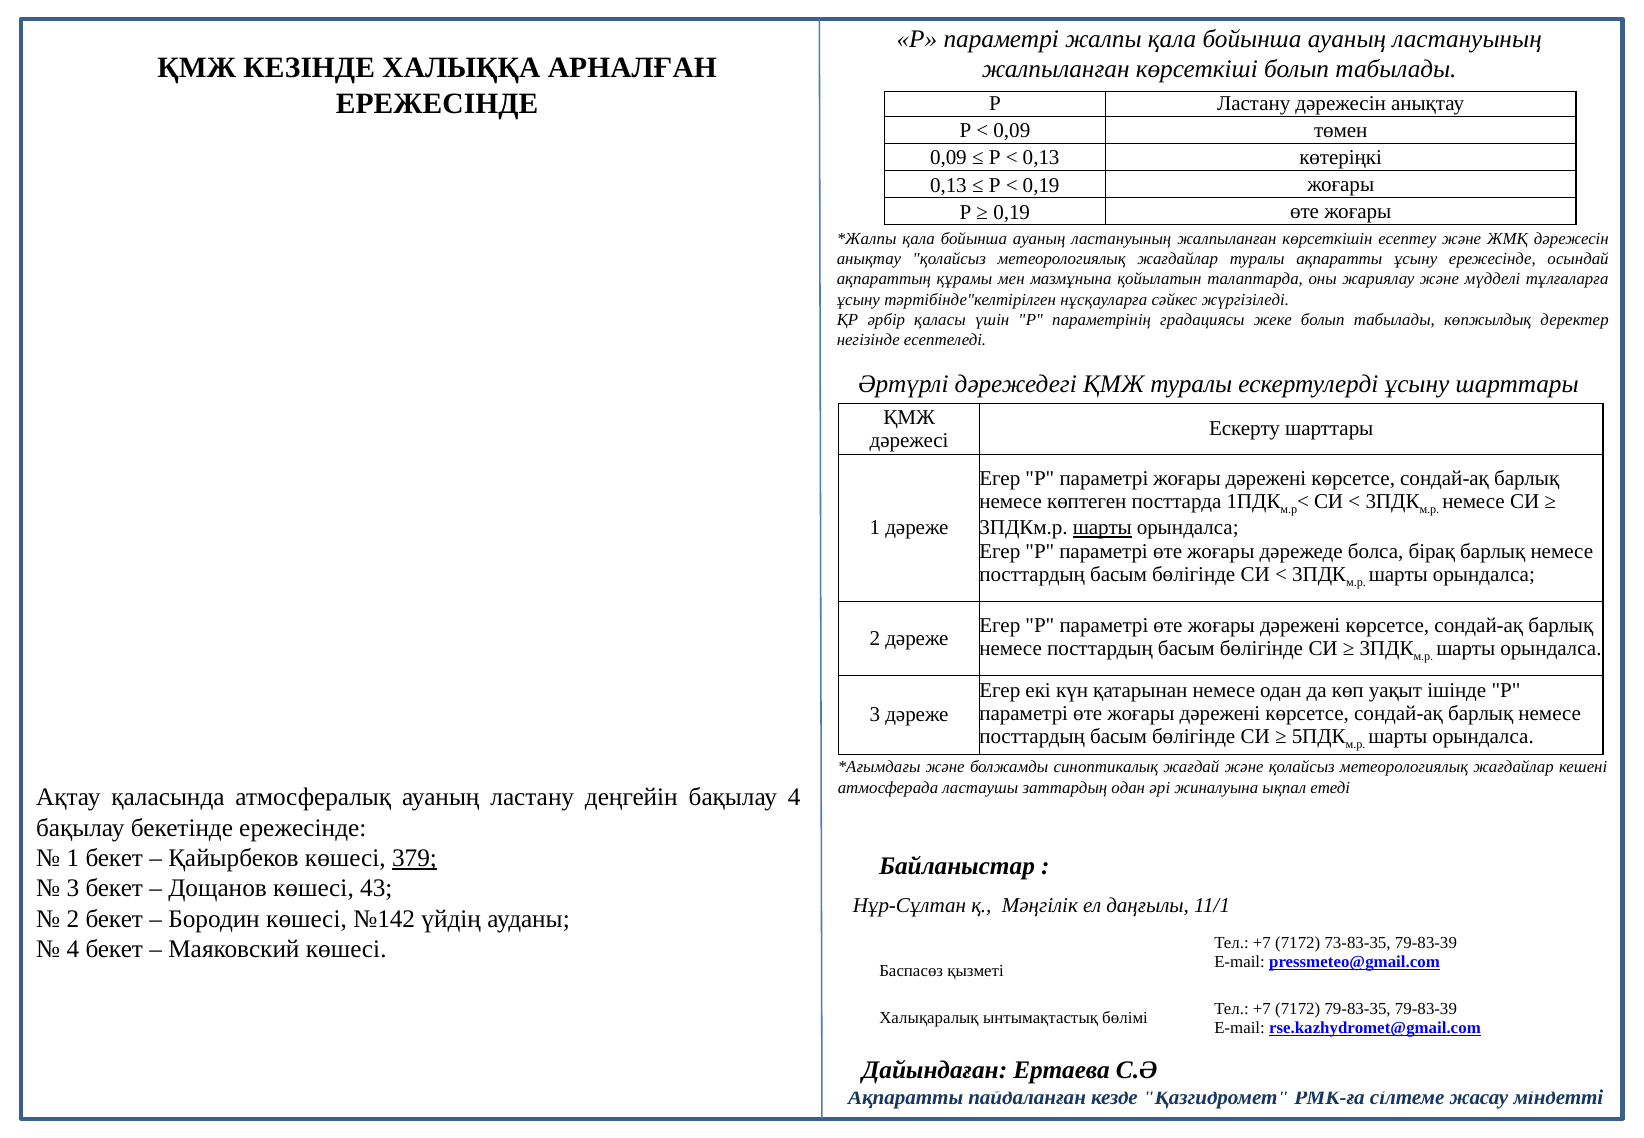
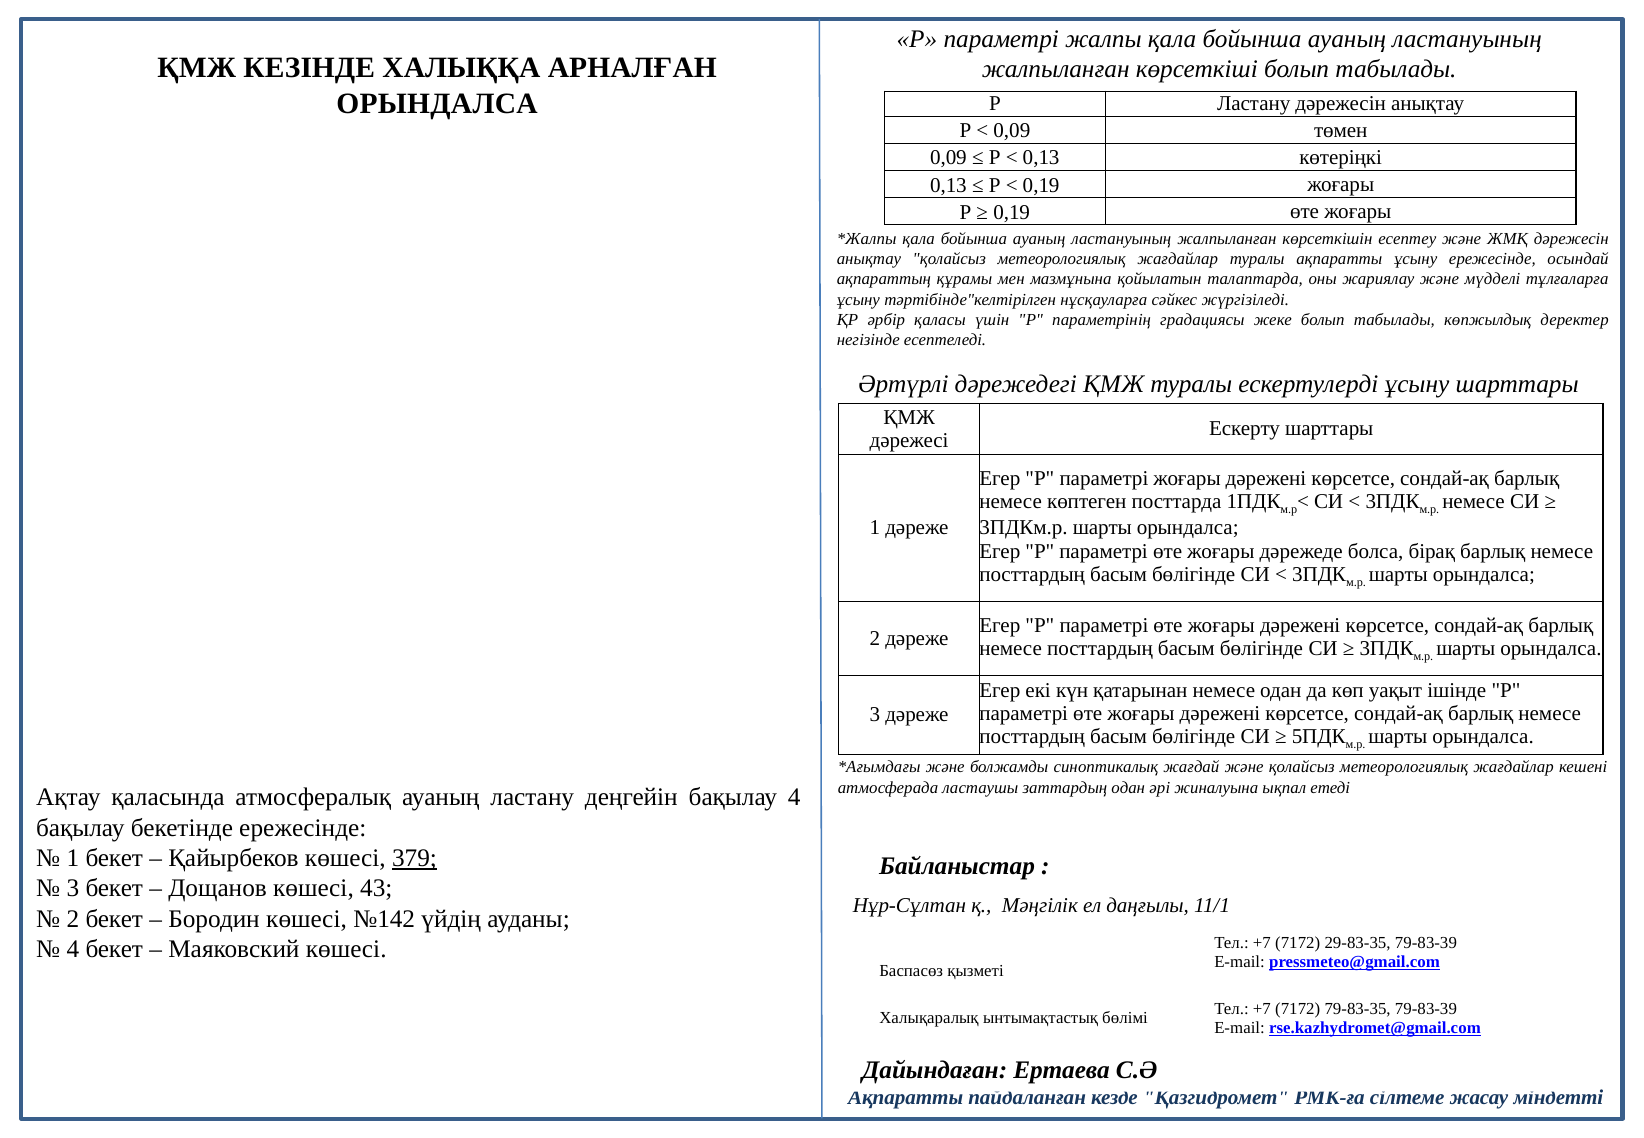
ЕРЕЖЕСІНДЕ at (437, 103): ЕРЕЖЕСІНДЕ -> ОРЫНДАЛСА
шарты at (1102, 528) underline: present -> none
73-83-35: 73-83-35 -> 29-83-35
